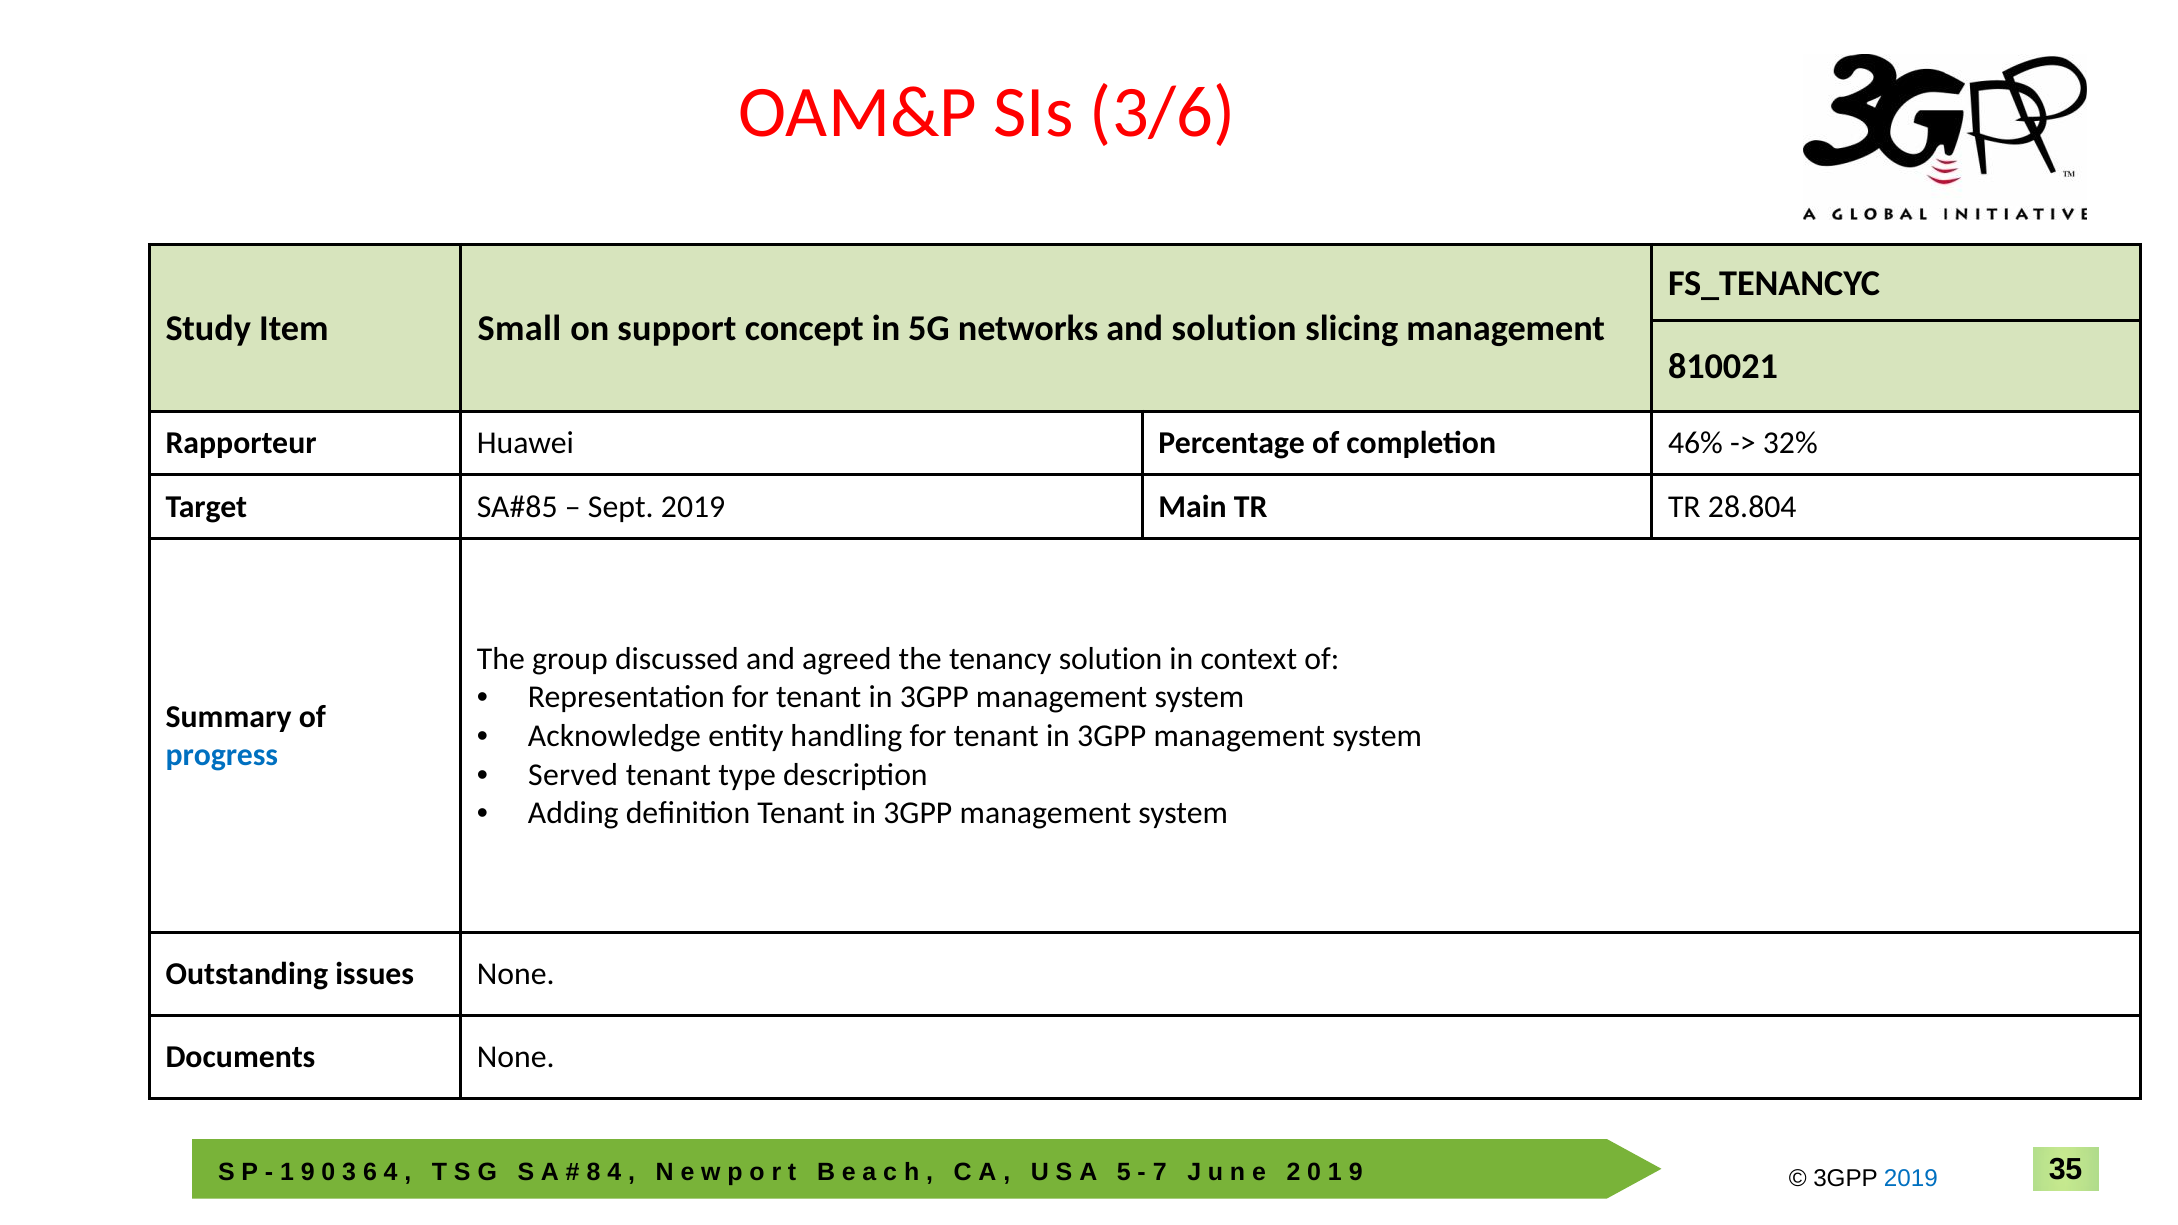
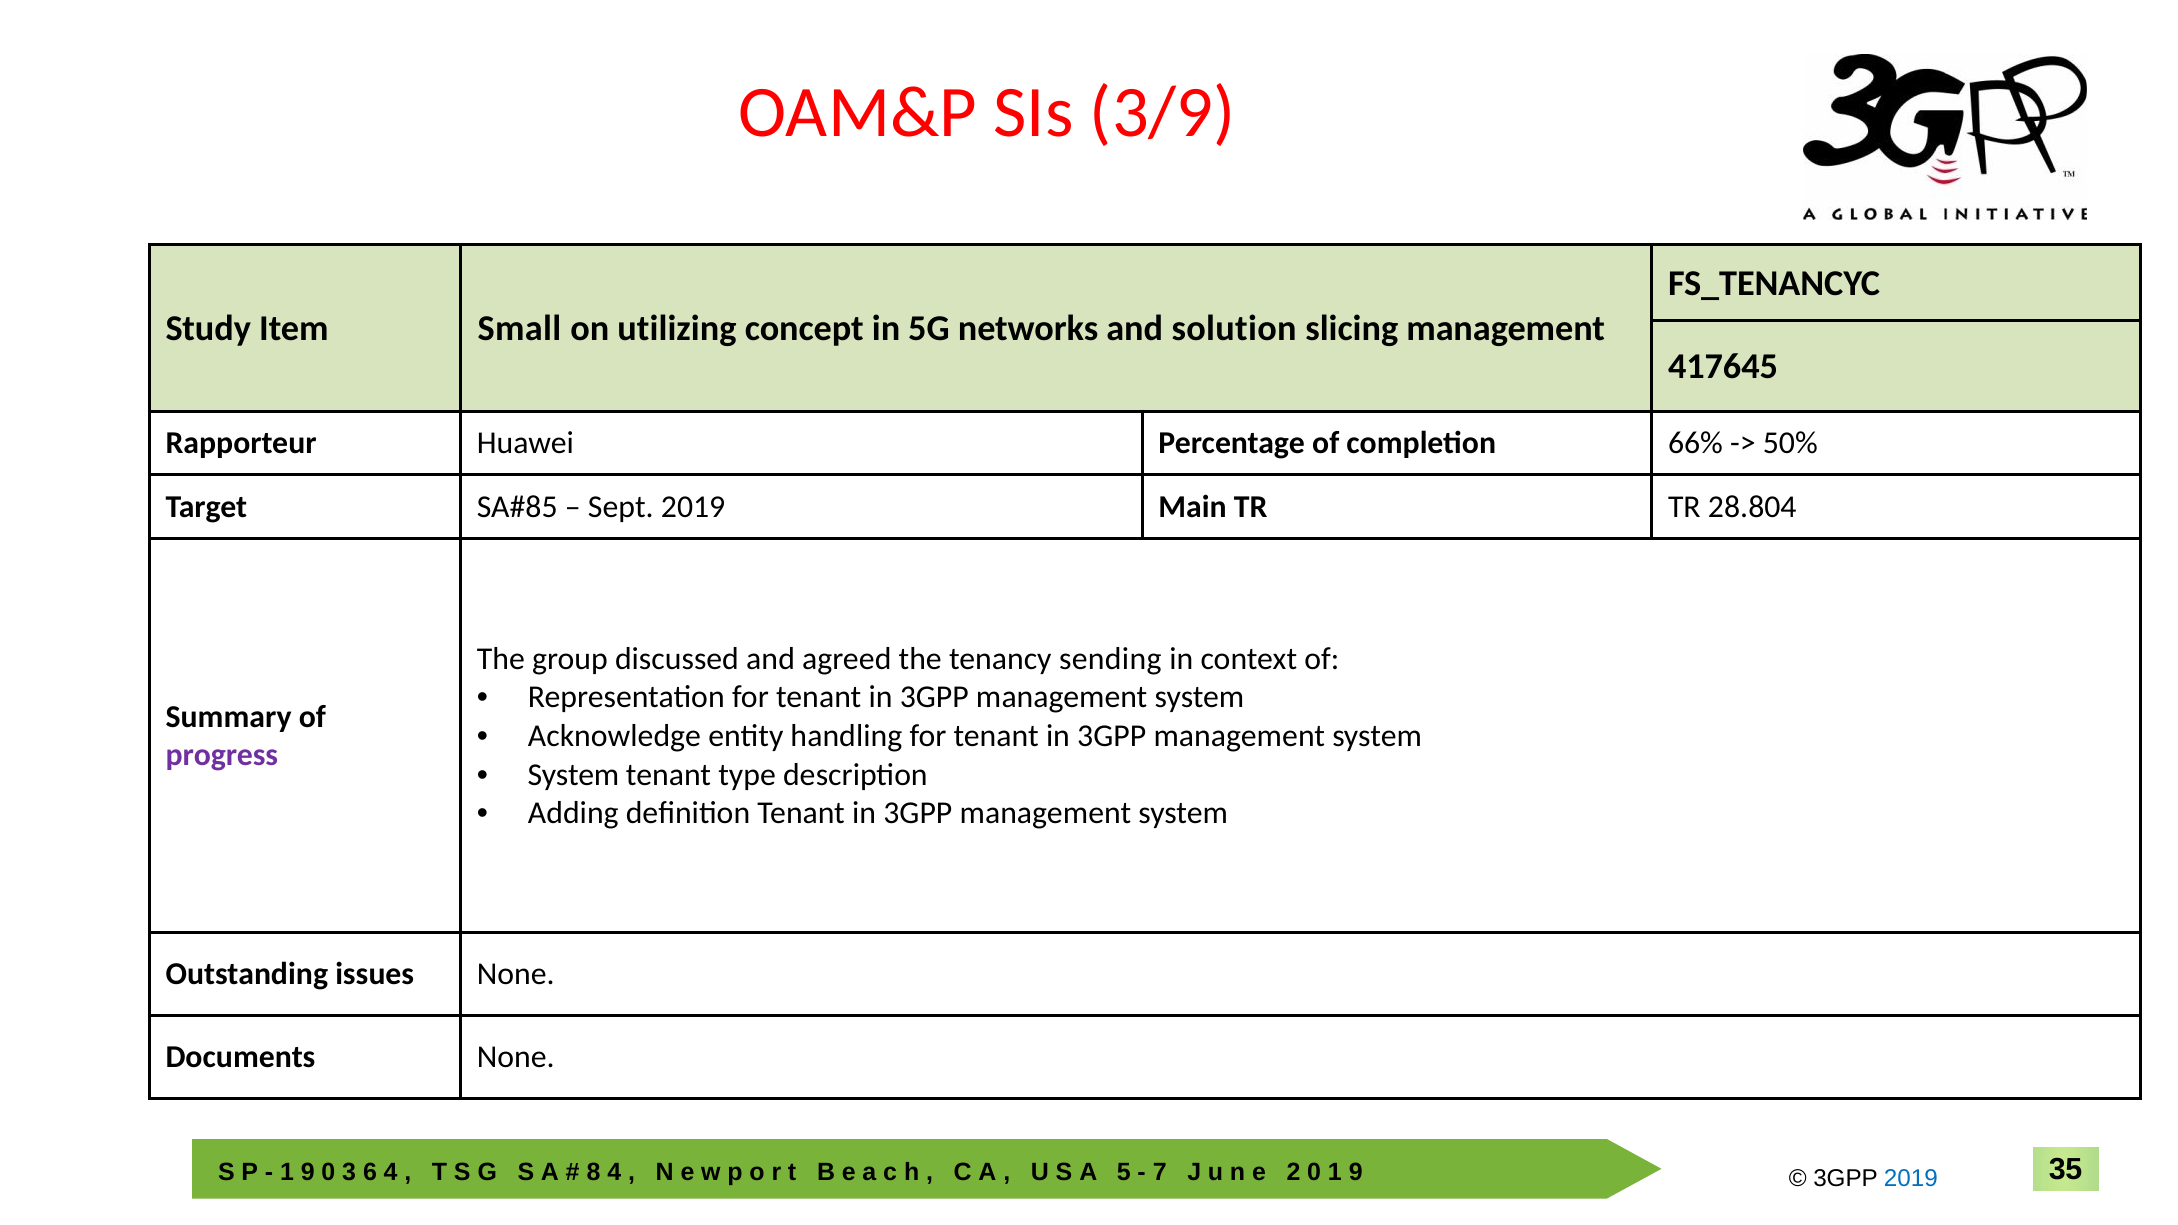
3/6: 3/6 -> 3/9
support: support -> utilizing
810021: 810021 -> 417645
46%: 46% -> 66%
32%: 32% -> 50%
tenancy solution: solution -> sending
progress colour: blue -> purple
Served at (573, 775): Served -> System
